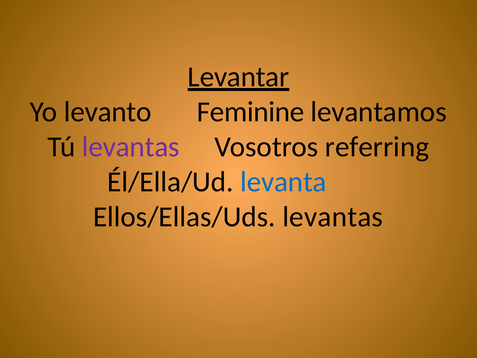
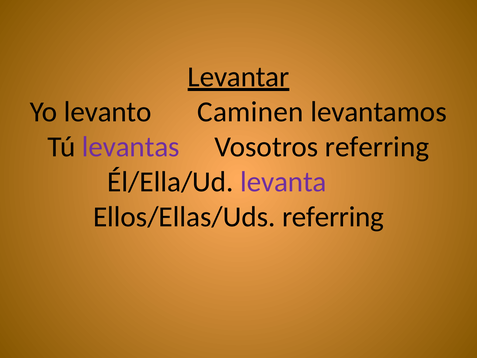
Feminine: Feminine -> Caminen
levanta colour: blue -> purple
Ellos/Ellas/Uds levantas: levantas -> referring
